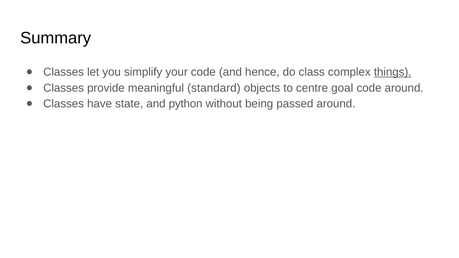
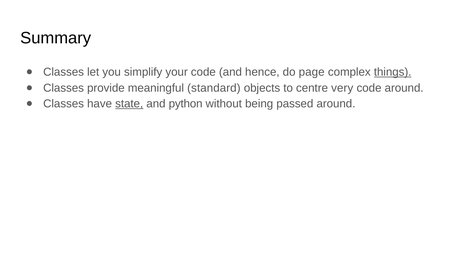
class: class -> page
goal: goal -> very
state underline: none -> present
